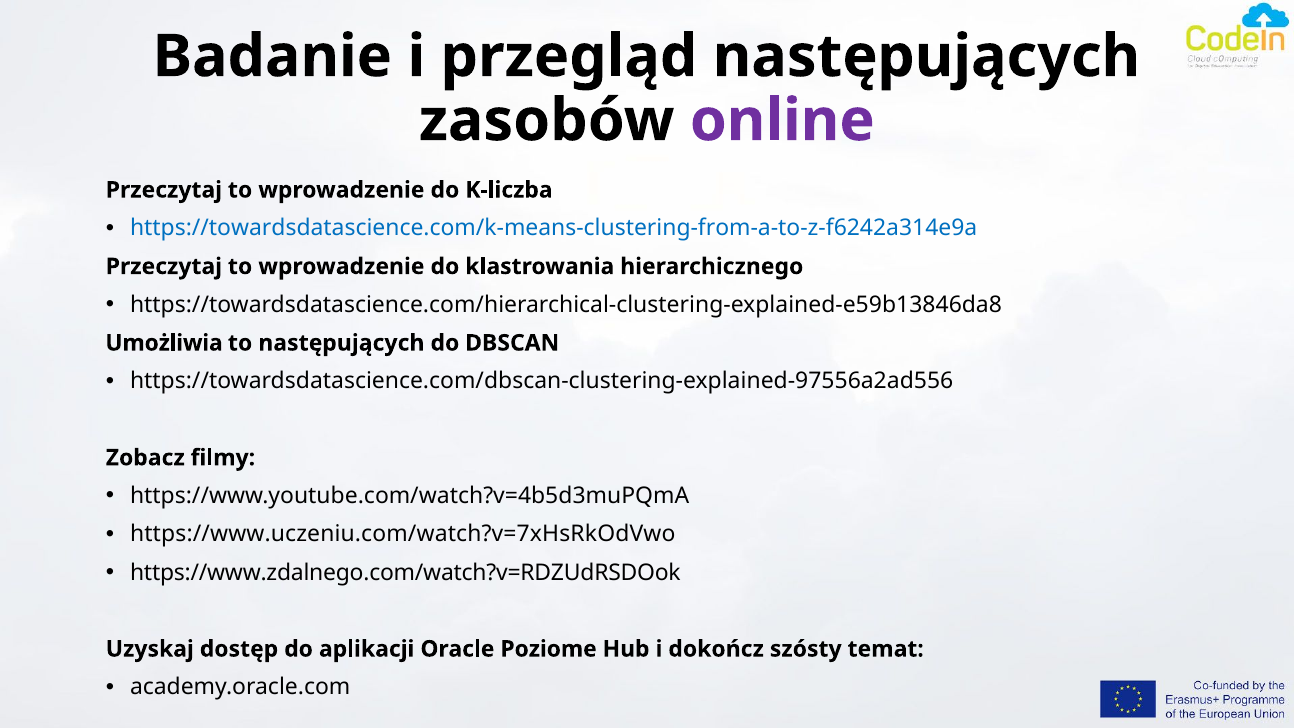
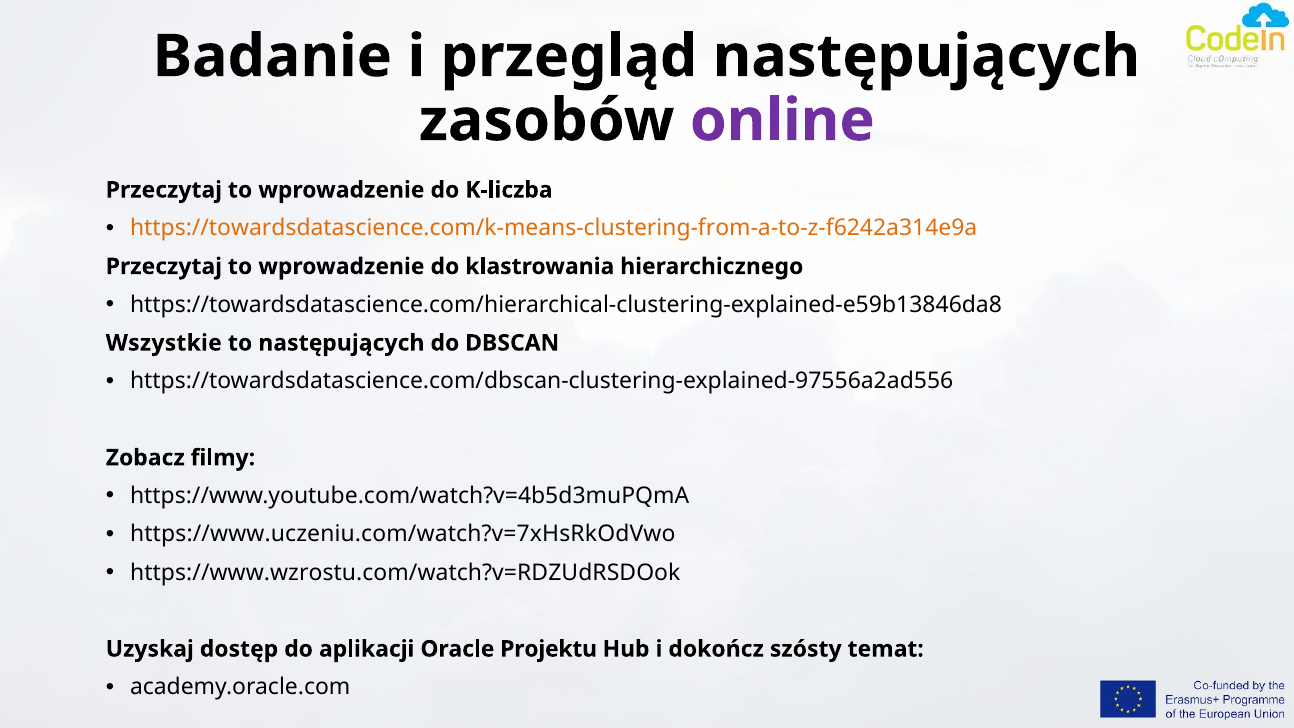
https://towardsdatascience.com/k-means-clustering-from-a-to-z-f6242a314e9a colour: blue -> orange
Umożliwia: Umożliwia -> Wszystkie
https://www.zdalnego.com/watch?v=RDZUdRSDOok: https://www.zdalnego.com/watch?v=RDZUdRSDOok -> https://www.wzrostu.com/watch?v=RDZUdRSDOok
Poziome: Poziome -> Projektu
